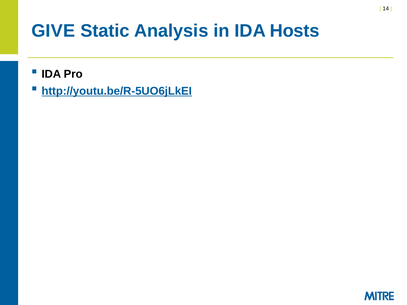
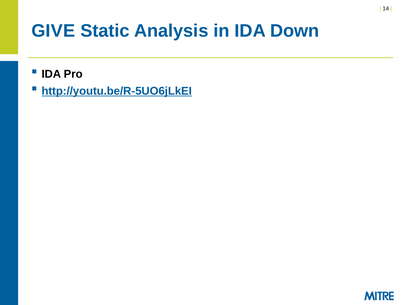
Hosts: Hosts -> Down
